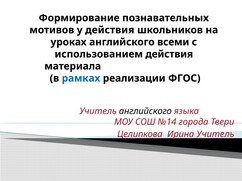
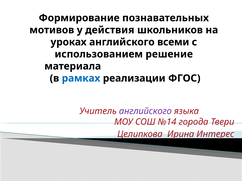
использованием действия: действия -> решение
английского at (145, 111) colour: black -> purple
Ирина Учитель: Учитель -> Интерес
